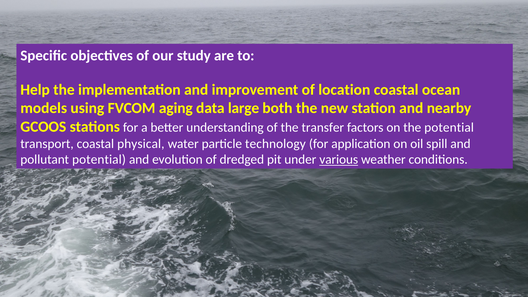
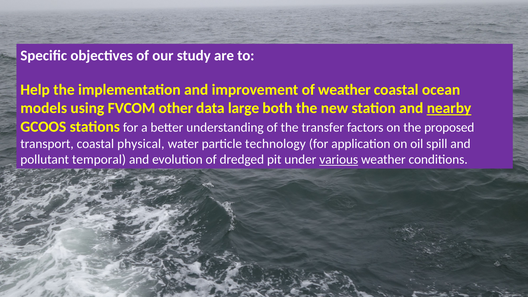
of location: location -> weather
aging: aging -> other
nearby underline: none -> present
the potential: potential -> proposed
pollutant potential: potential -> temporal
